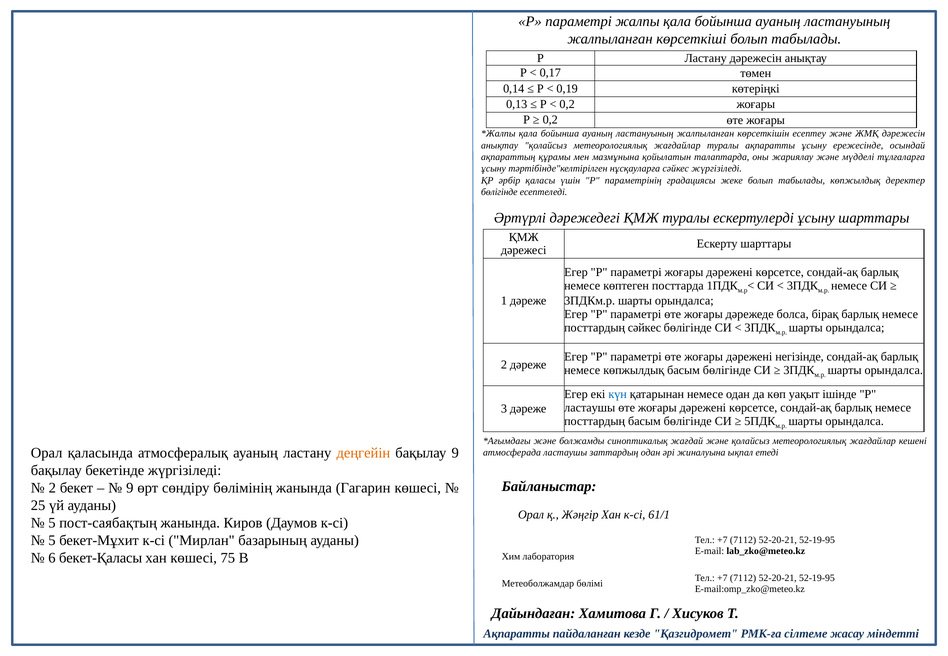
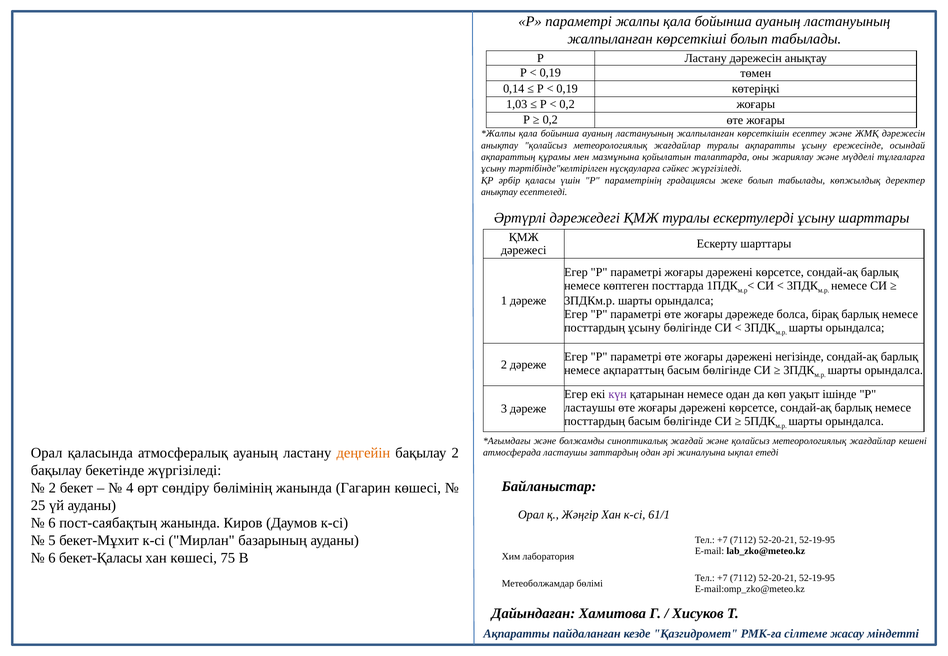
0,17 at (550, 73): 0,17 -> 0,19
0,13: 0,13 -> 1,03
бөлігінде at (499, 192): бөлігінде -> анықтау
посттардың сәйкес: сәйкес -> ұсыну
немесе көпжылдық: көпжылдық -> ақпараттың
күн colour: blue -> purple
бақылау 9: 9 -> 2
9 at (130, 488): 9 -> 4
5 at (52, 523): 5 -> 6
